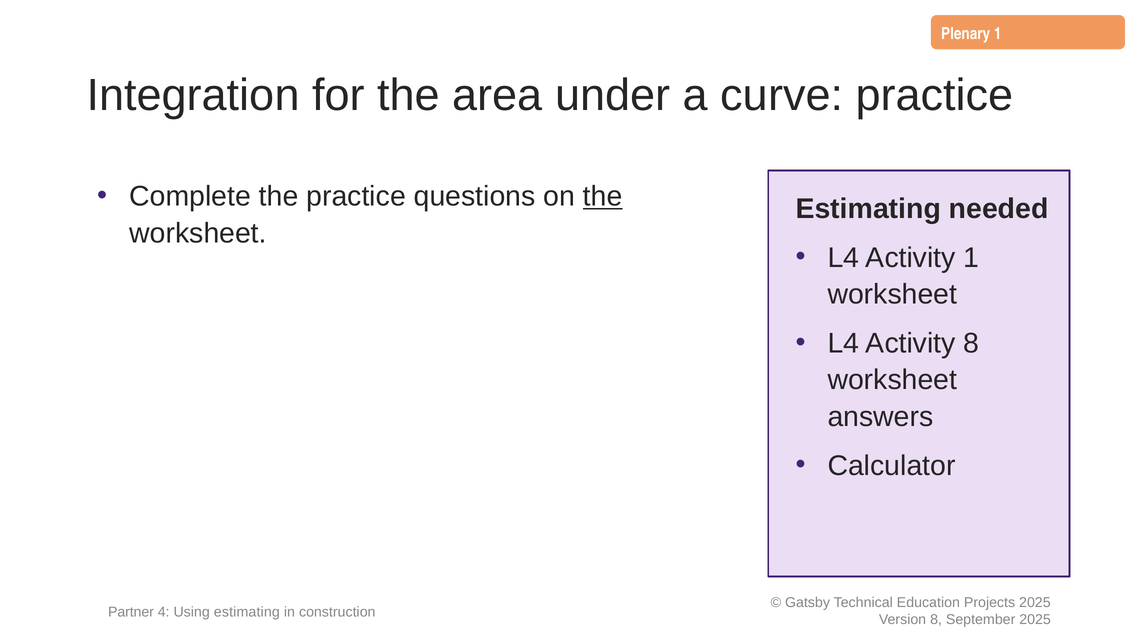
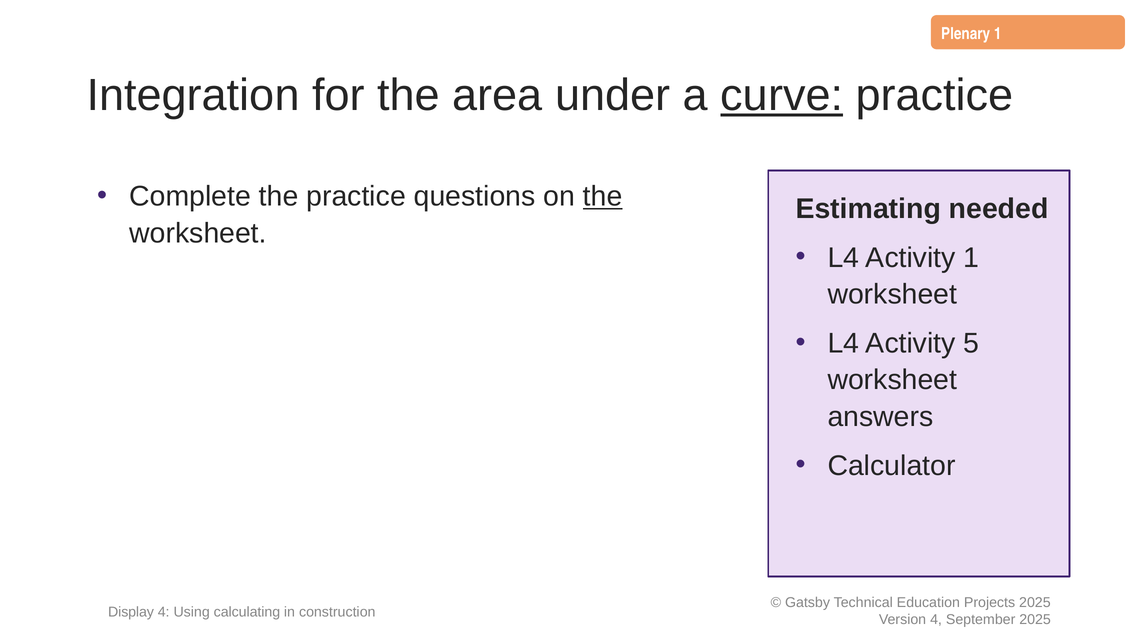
curve underline: none -> present
Activity 8: 8 -> 5
Partner: Partner -> Display
Using estimating: estimating -> calculating
8 at (936, 620): 8 -> 4
